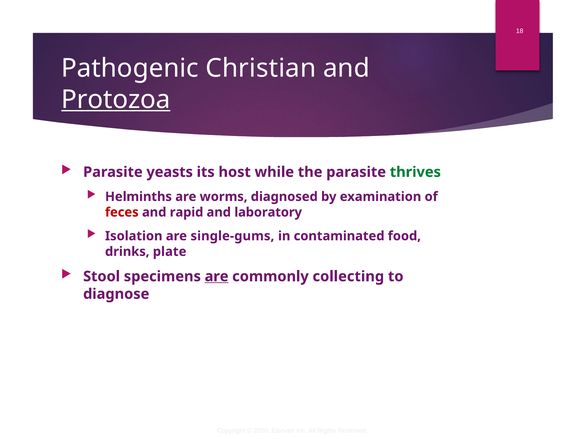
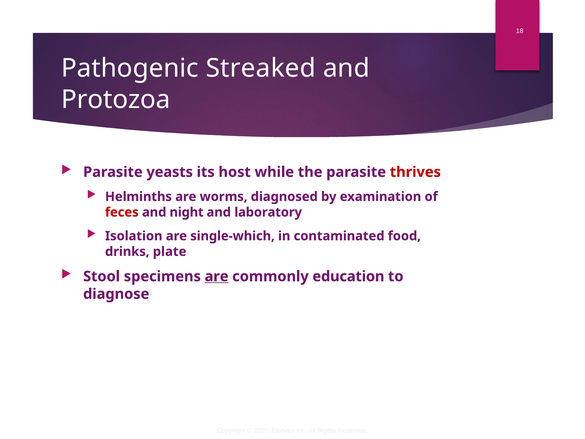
Christian: Christian -> Streaked
Protozoa underline: present -> none
thrives colour: green -> red
rapid: rapid -> night
single-gums: single-gums -> single-which
collecting: collecting -> education
